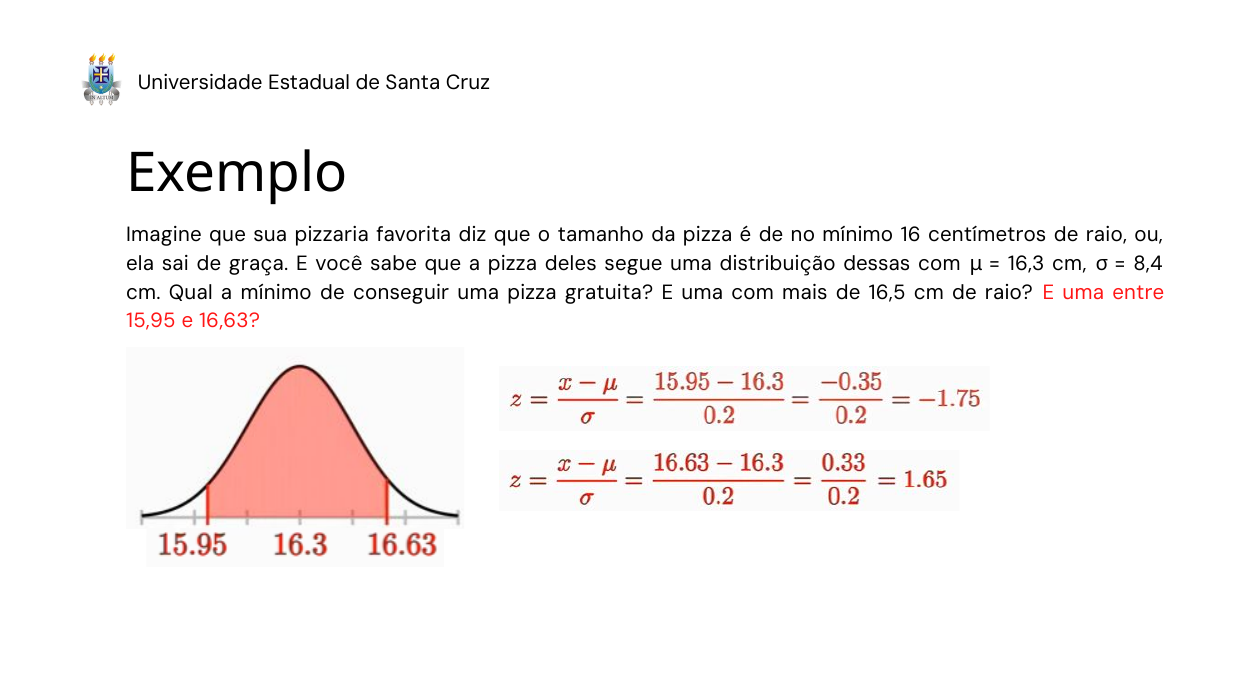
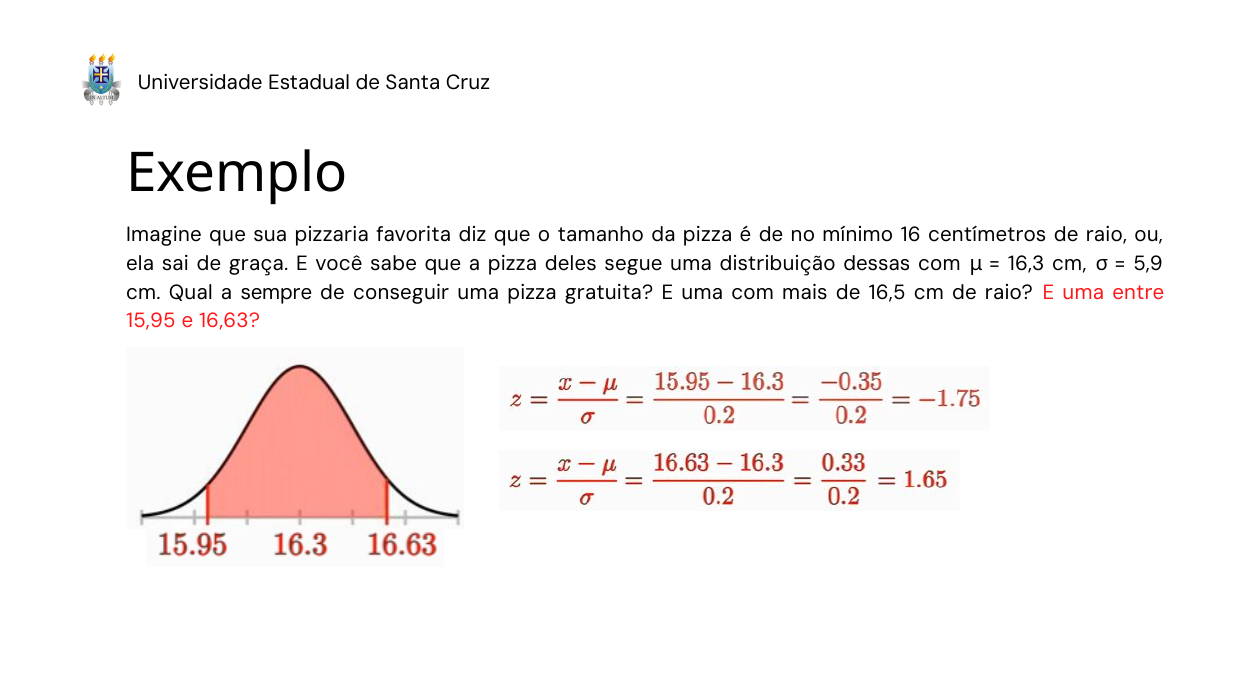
8,4: 8,4 -> 5,9
a mínimo: mínimo -> sempre
